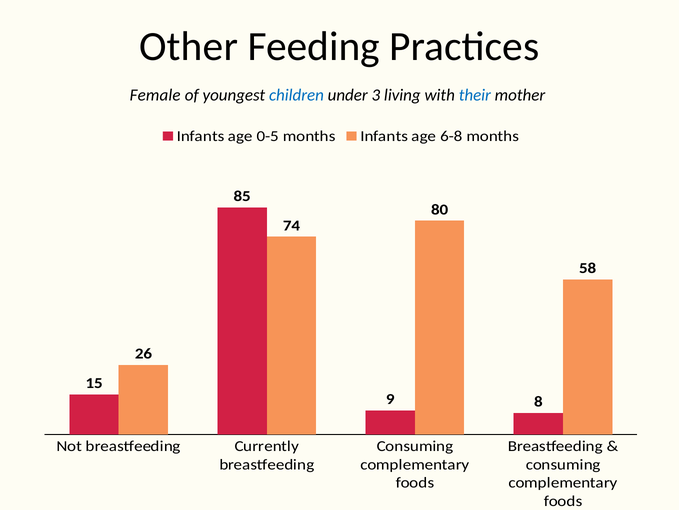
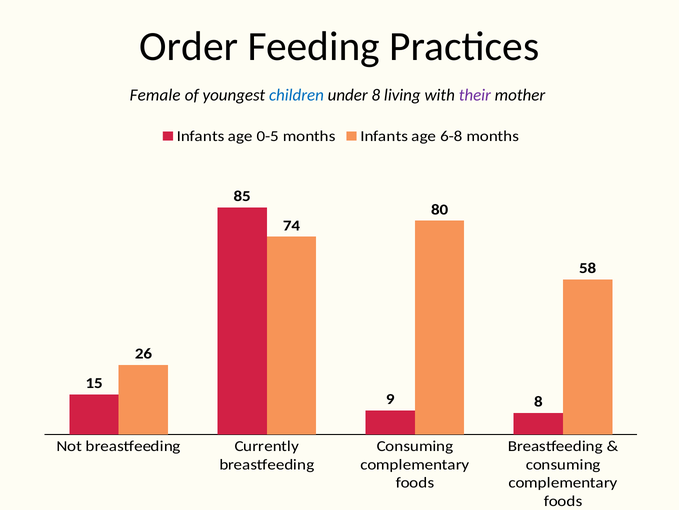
Other: Other -> Order
under 3: 3 -> 8
their colour: blue -> purple
